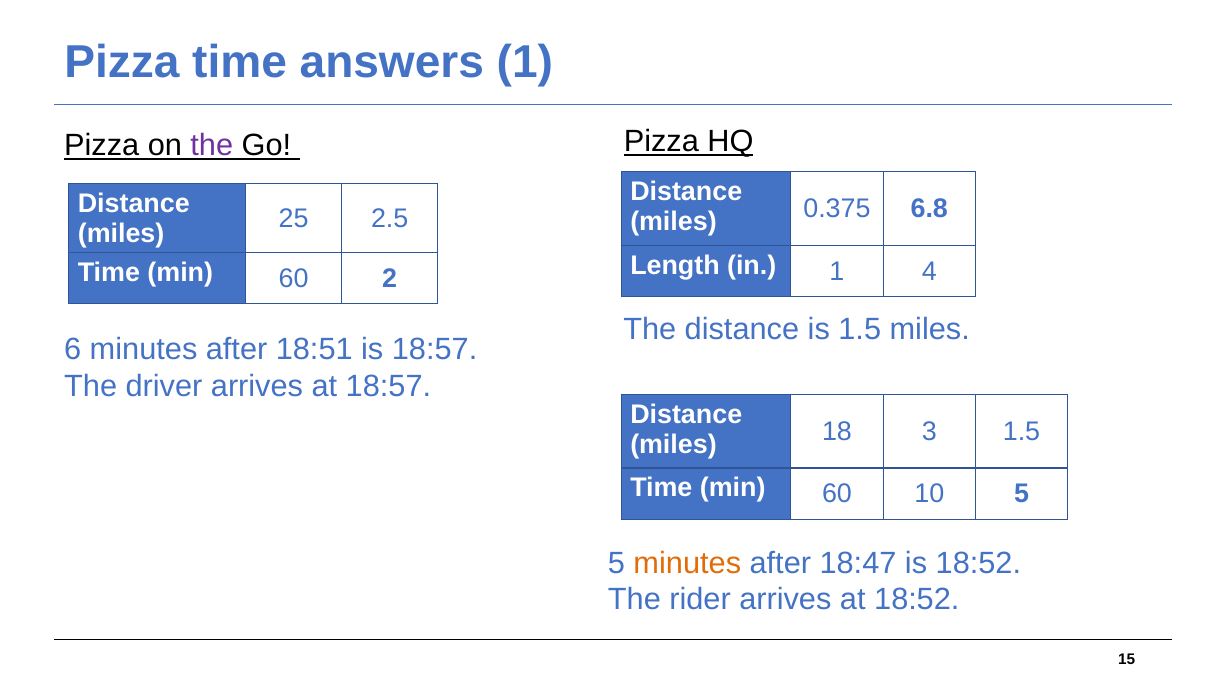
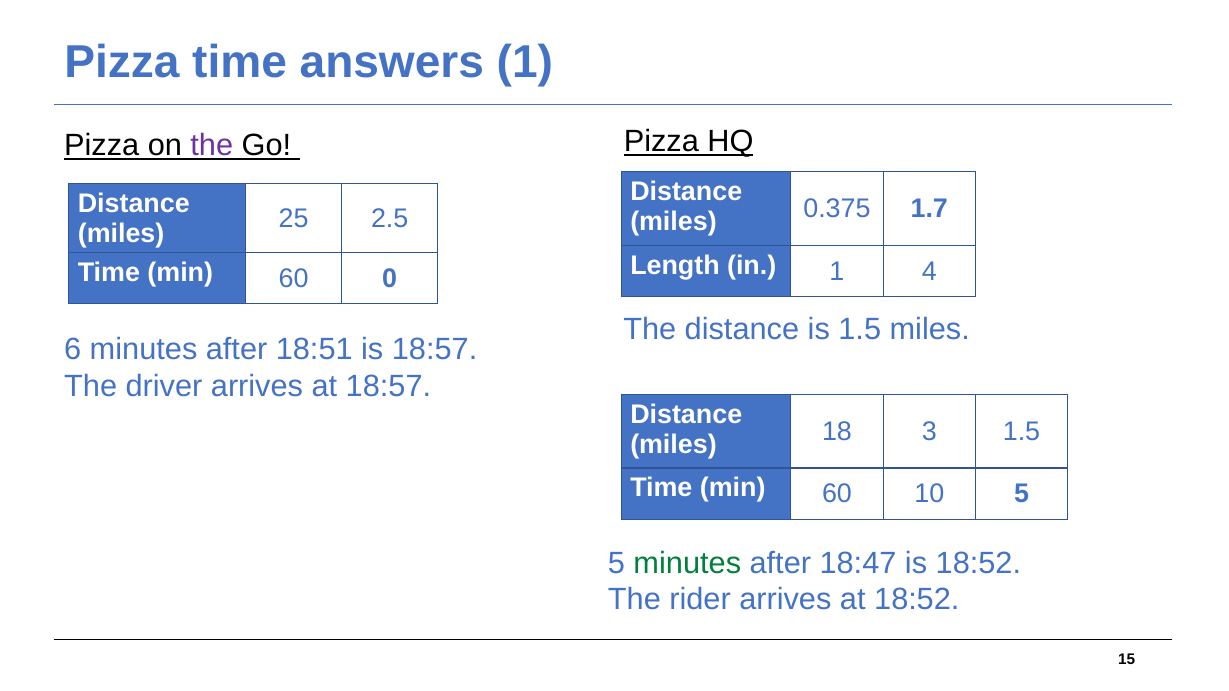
6.8: 6.8 -> 1.7
2: 2 -> 0
minutes at (687, 563) colour: orange -> green
